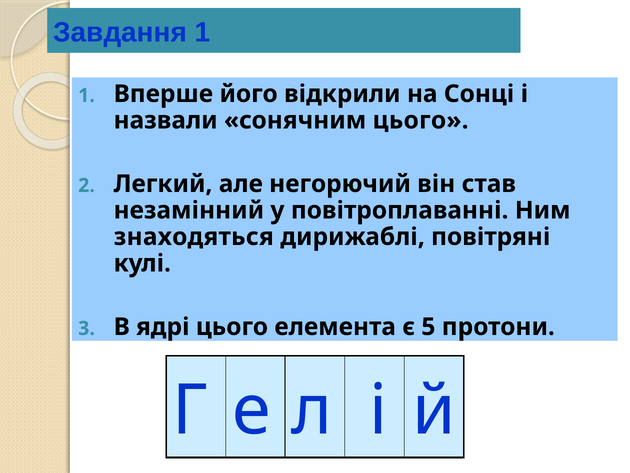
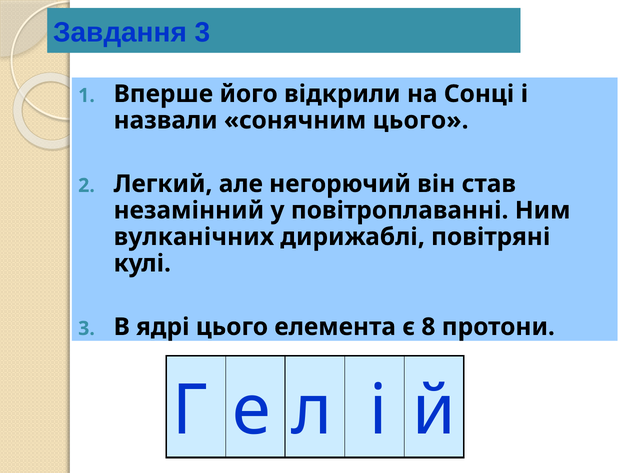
Завдання 1: 1 -> 3
знаходяться: знаходяться -> вулканічних
5: 5 -> 8
